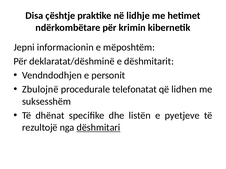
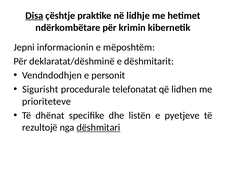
Disa underline: none -> present
Zbulojnë: Zbulojnë -> Sigurisht
suksesshëm: suksesshëm -> prioriteteve
